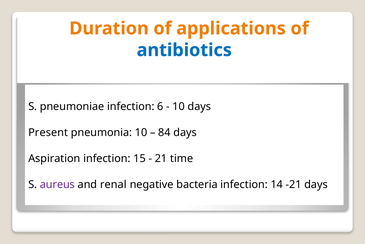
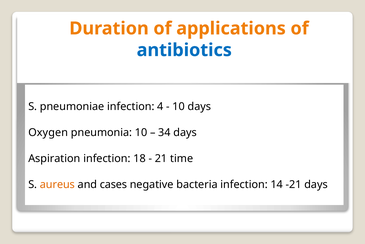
6: 6 -> 4
Present: Present -> Oxygen
84: 84 -> 34
15: 15 -> 18
aureus colour: purple -> orange
renal: renal -> cases
